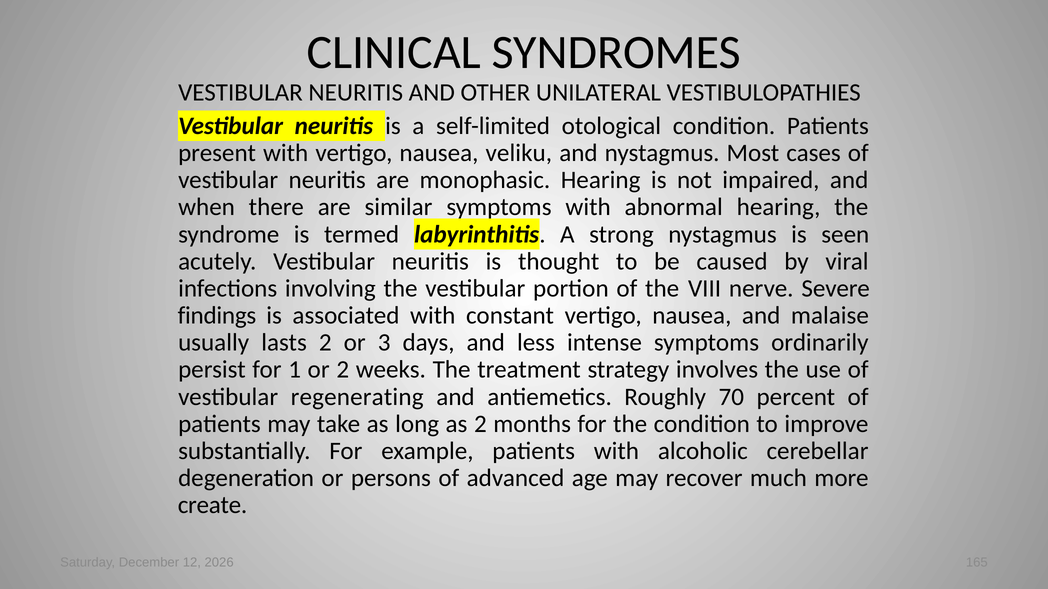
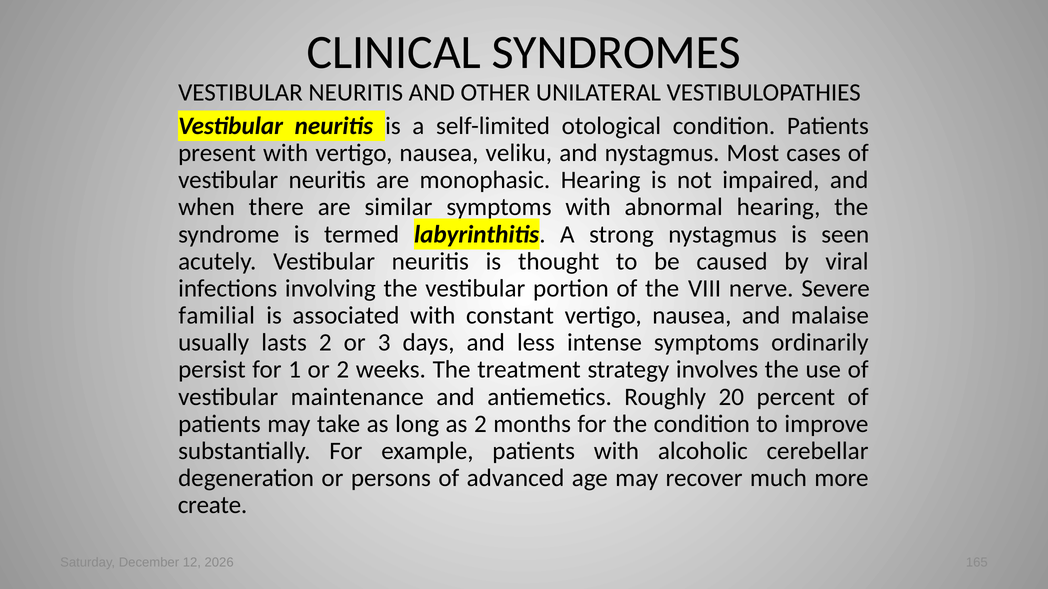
findings: findings -> familial
regenerating: regenerating -> maintenance
70: 70 -> 20
